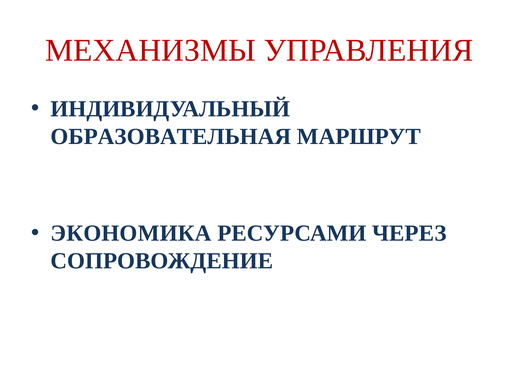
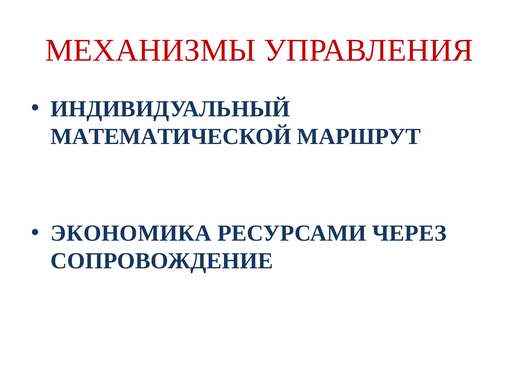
ОБРАЗОВАТЕЛЬНАЯ: ОБРАЗОВАТЕЛЬНАЯ -> МАТЕМАТИЧЕСКОЙ
